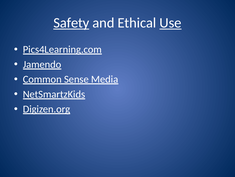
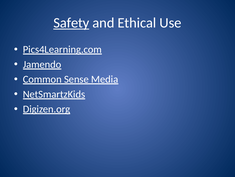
Use underline: present -> none
